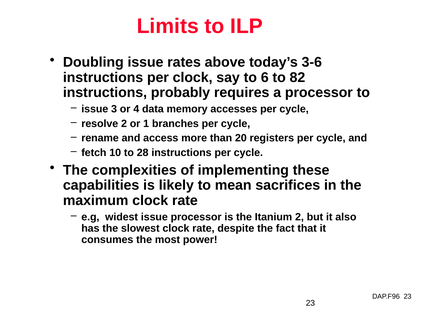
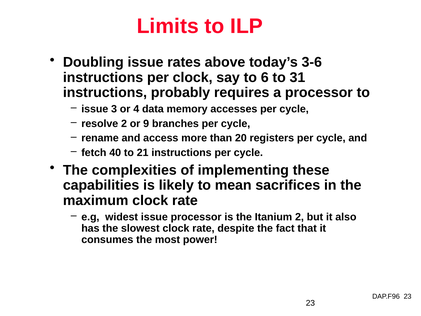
82: 82 -> 31
1: 1 -> 9
10: 10 -> 40
28: 28 -> 21
